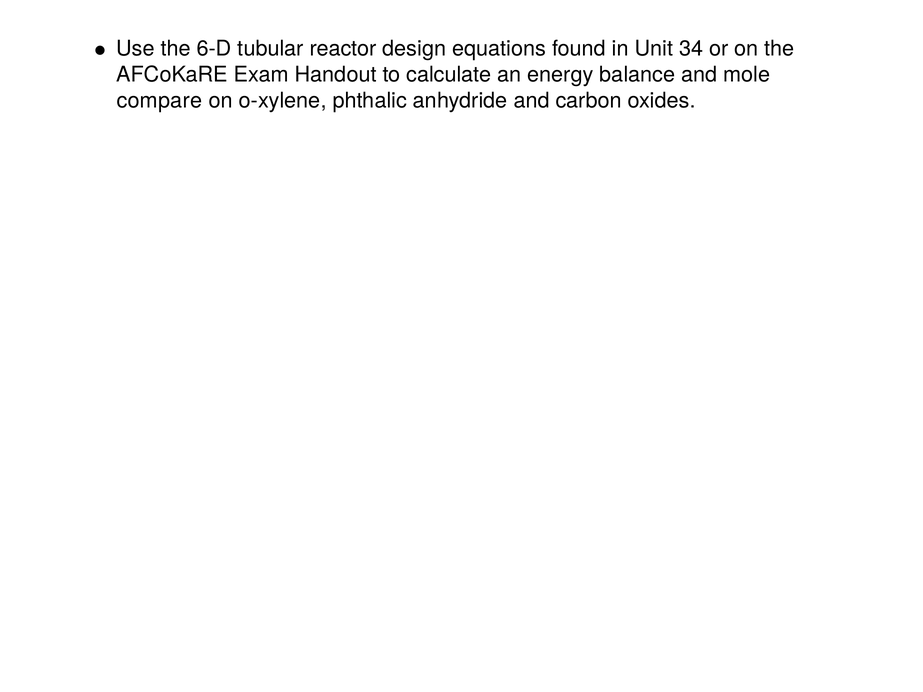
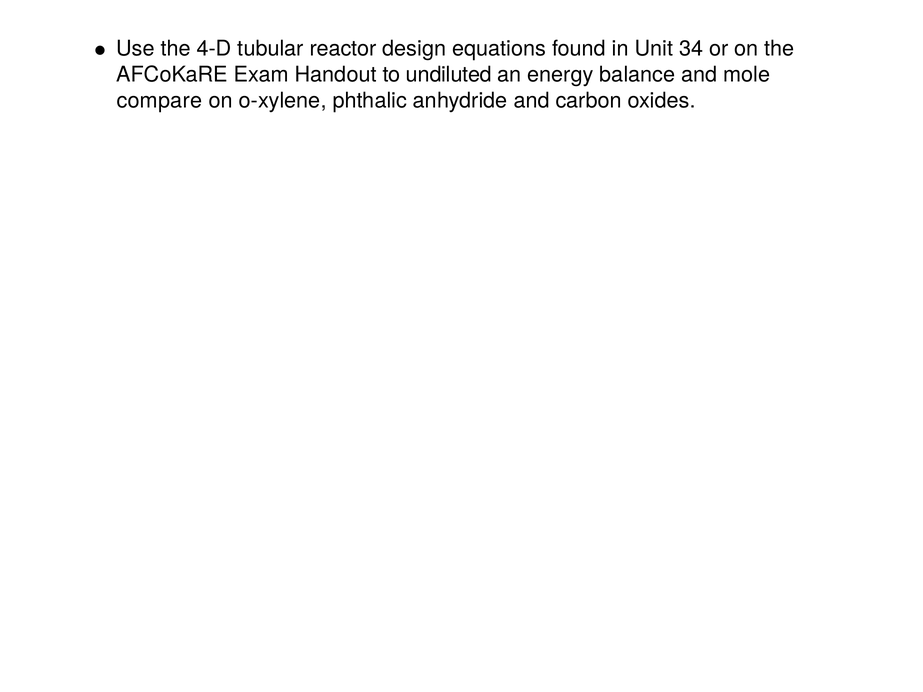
6-D: 6-D -> 4-D
calculate: calculate -> undiluted
